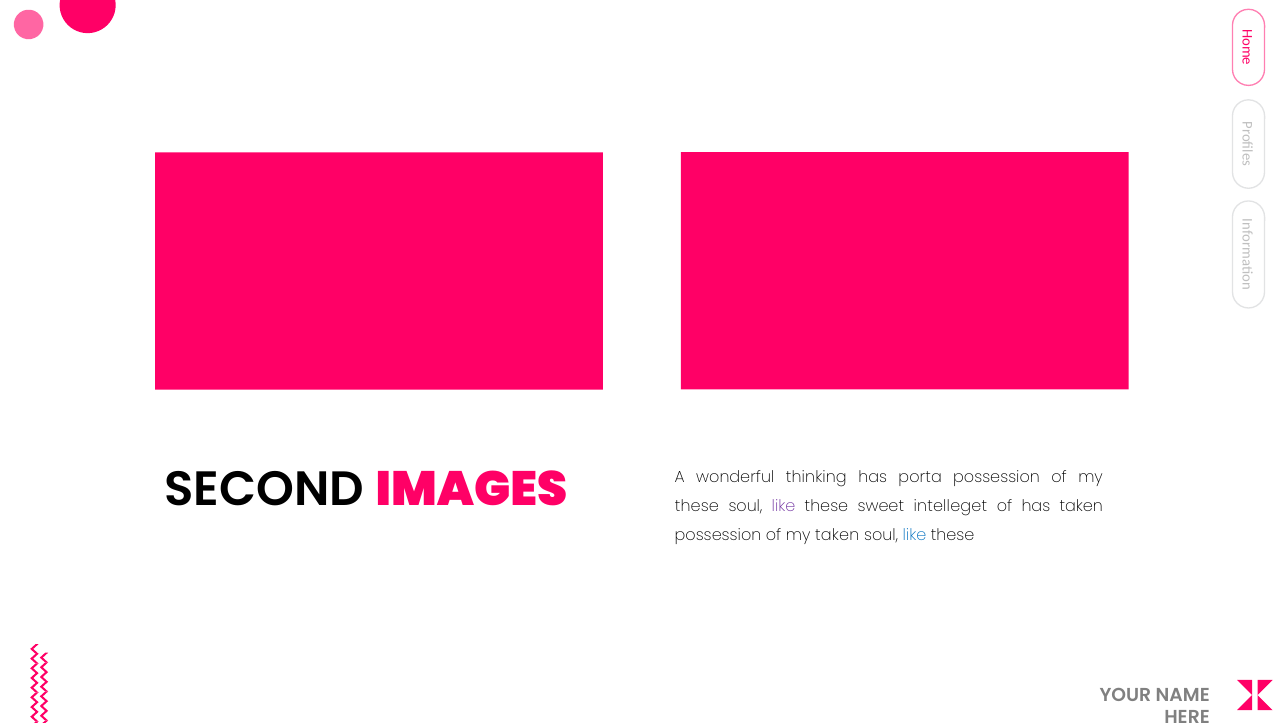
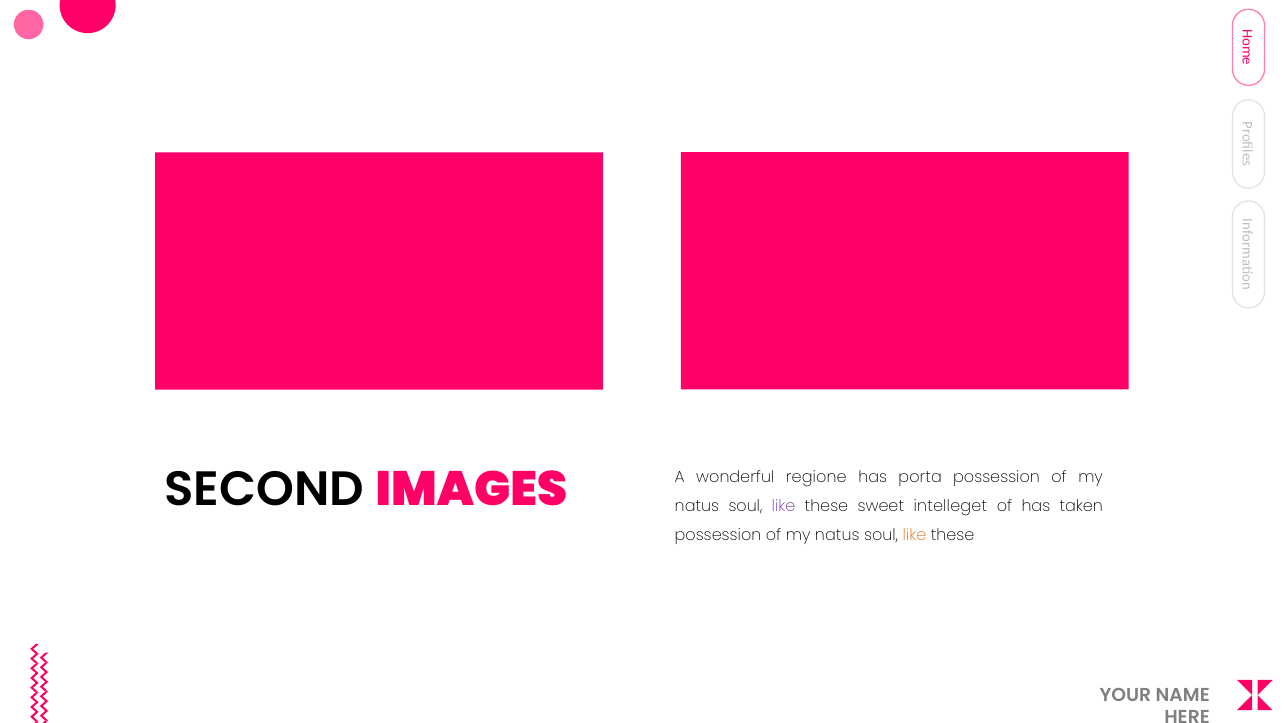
thinking: thinking -> regione
these at (697, 505): these -> natus
taken at (837, 534): taken -> natus
like at (914, 534) colour: blue -> orange
